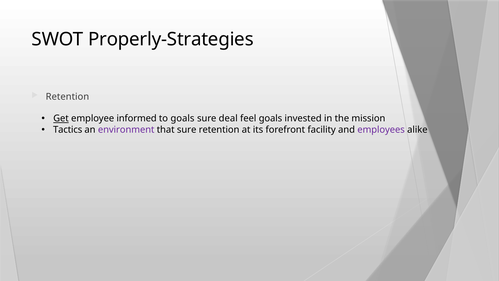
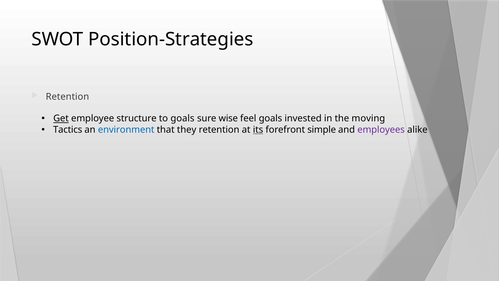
Properly-Strategies: Properly-Strategies -> Position-Strategies
informed: informed -> structure
deal: deal -> wise
mission: mission -> moving
environment colour: purple -> blue
that sure: sure -> they
its underline: none -> present
facility: facility -> simple
